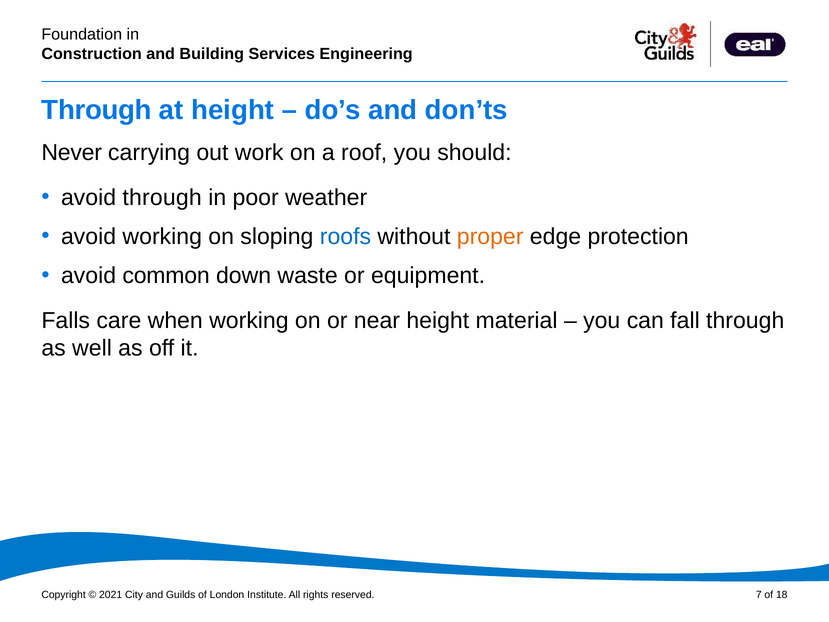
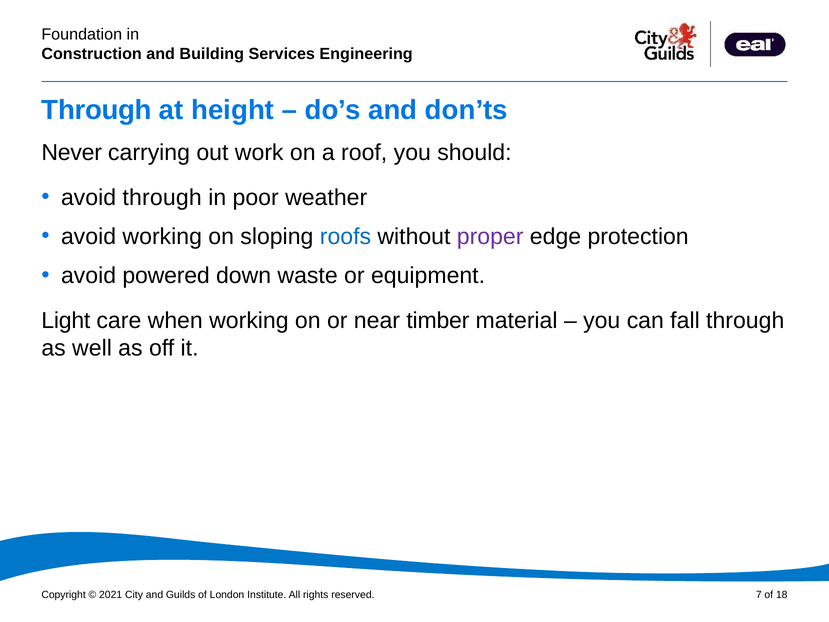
proper colour: orange -> purple
common: common -> powered
Falls: Falls -> Light
near height: height -> timber
